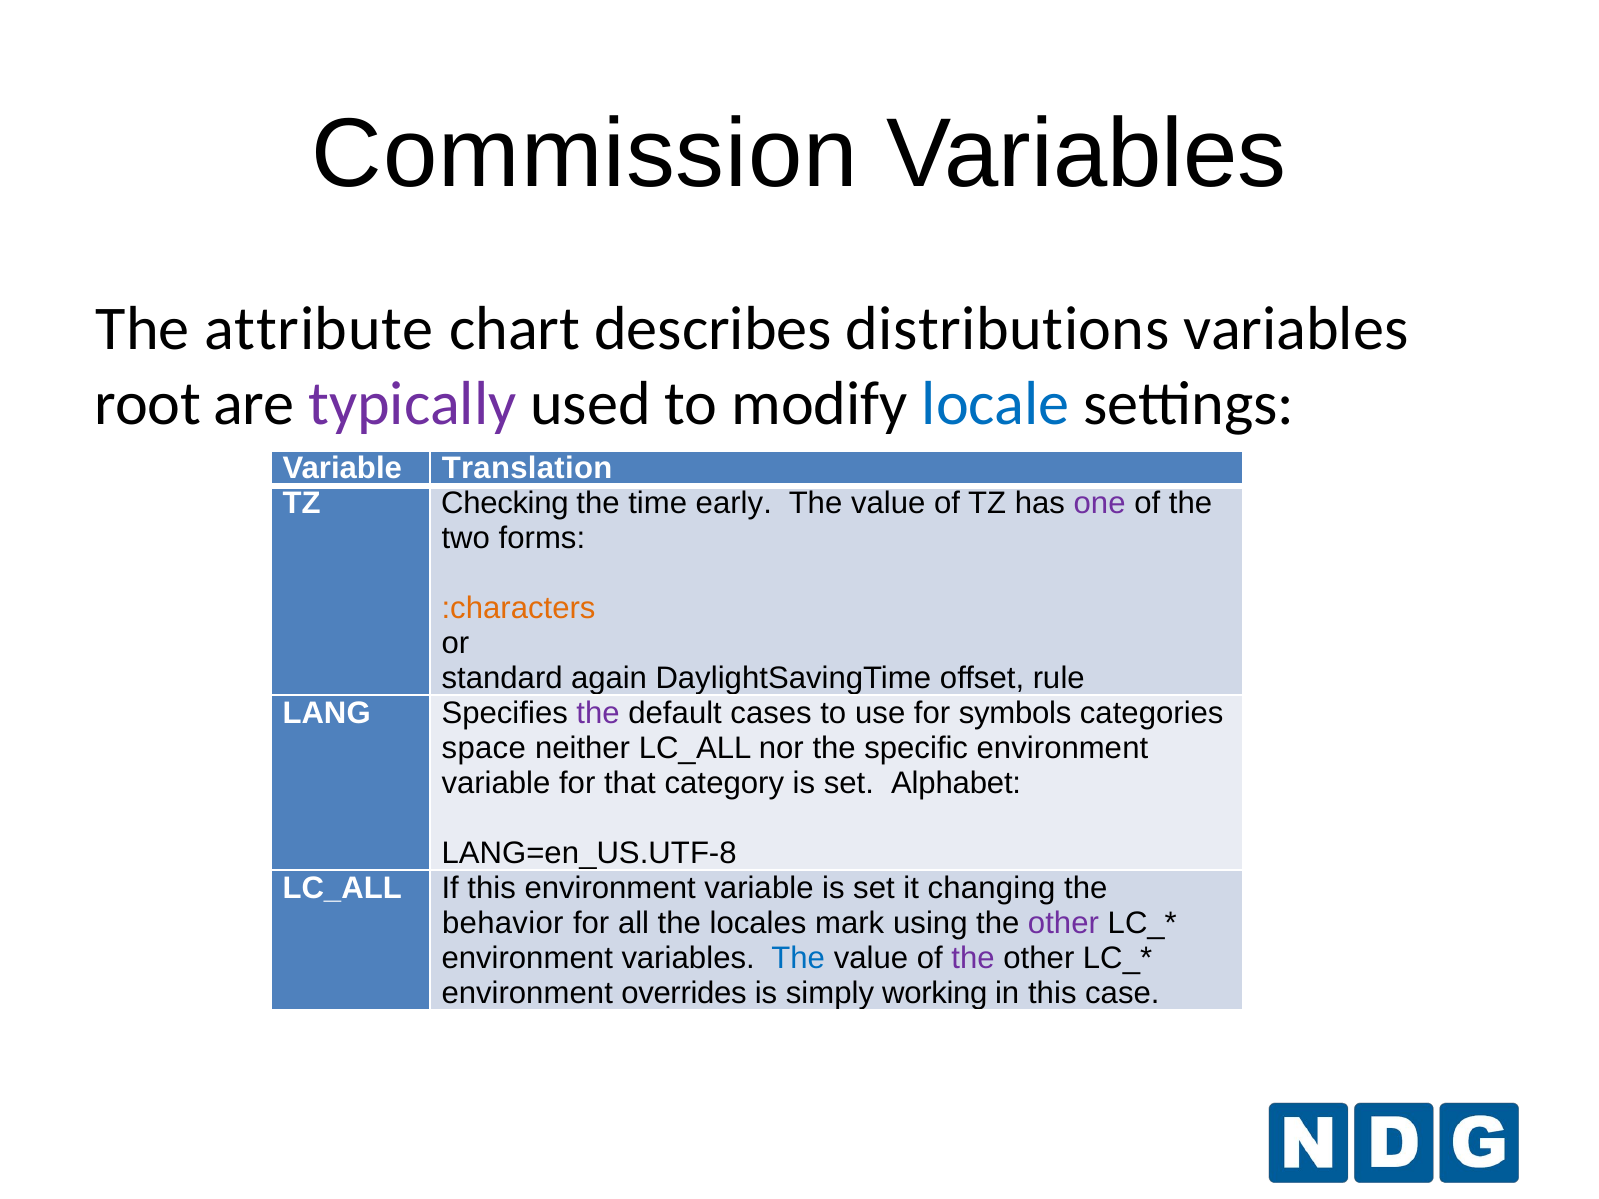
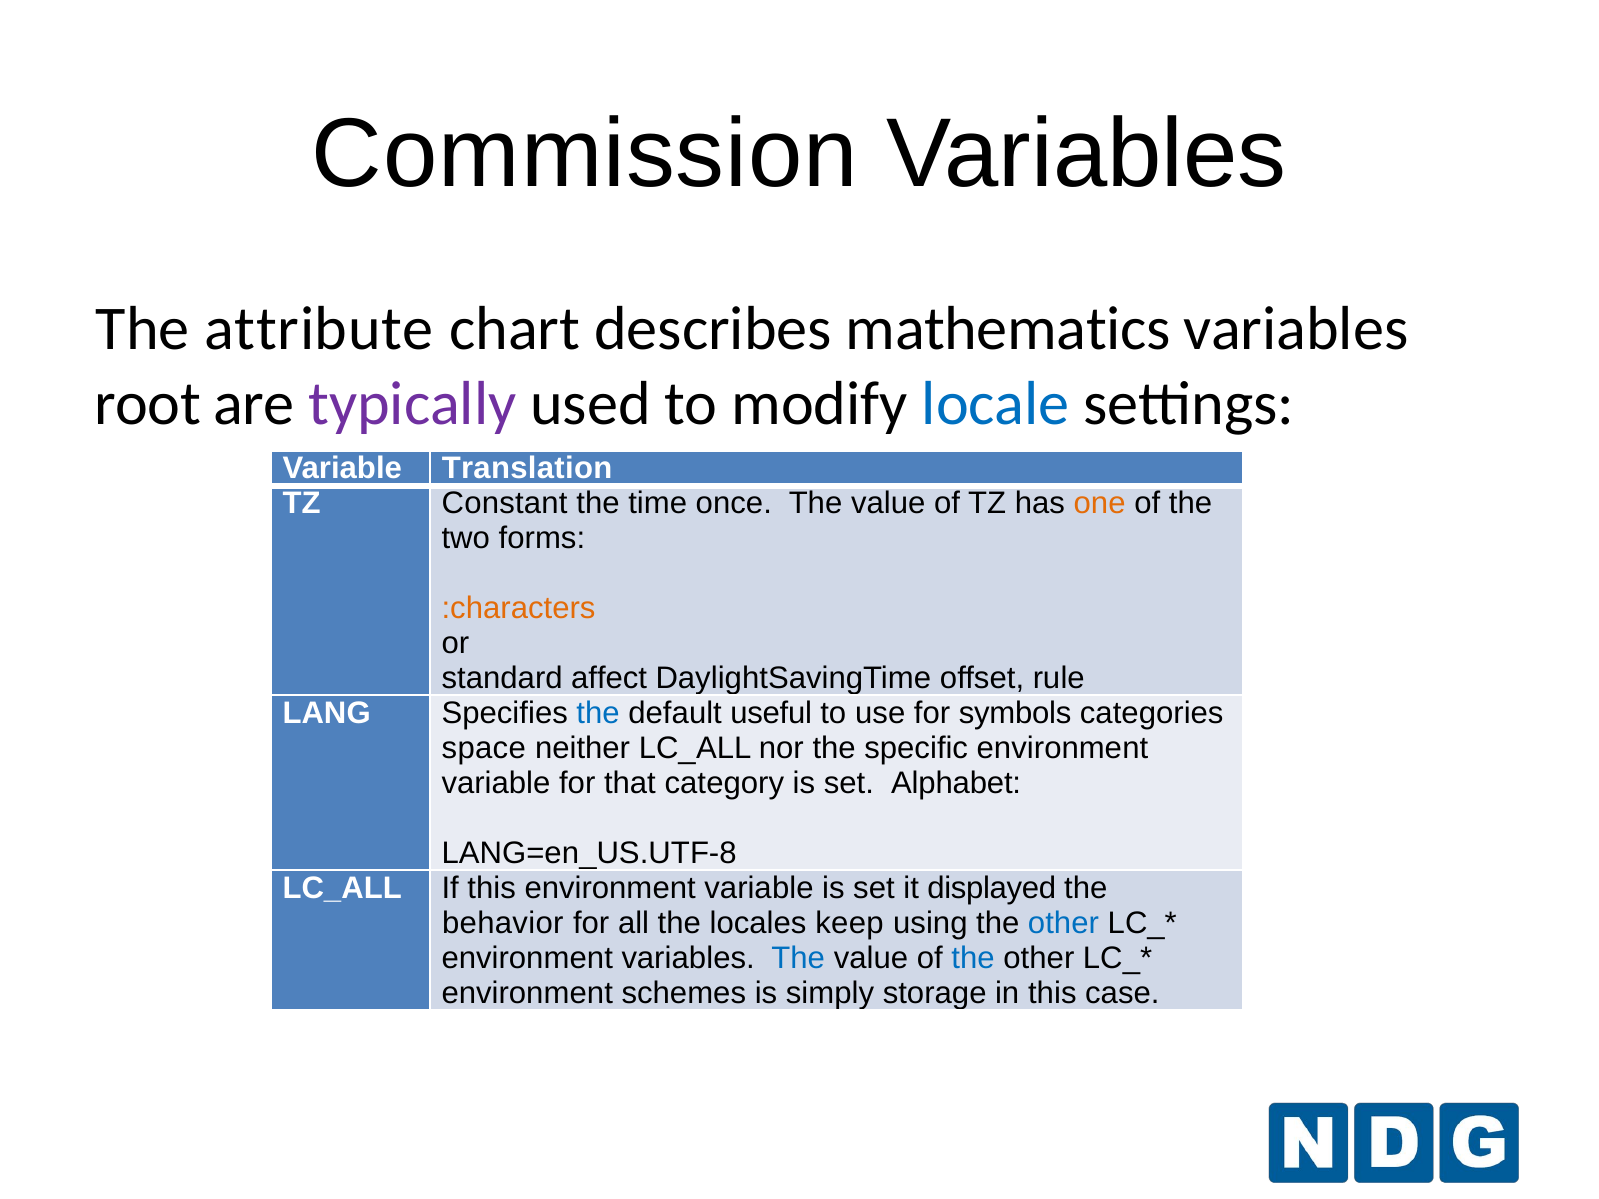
distributions: distributions -> mathematics
Checking: Checking -> Constant
early: early -> once
one colour: purple -> orange
again: again -> affect
the at (598, 713) colour: purple -> blue
cases: cases -> useful
changing: changing -> displayed
mark: mark -> keep
other at (1063, 923) colour: purple -> blue
the at (973, 958) colour: purple -> blue
overrides: overrides -> schemes
working: working -> storage
